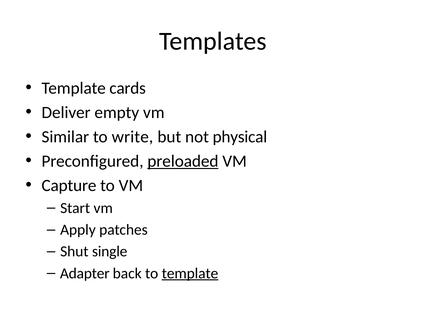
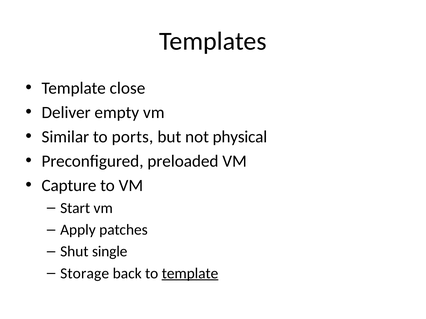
cards: cards -> close
write: write -> ports
preloaded underline: present -> none
Adapter: Adapter -> Storage
